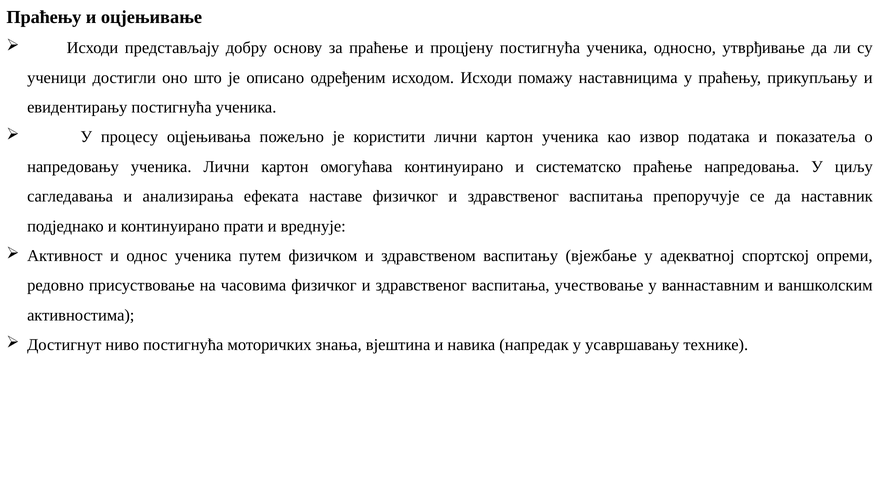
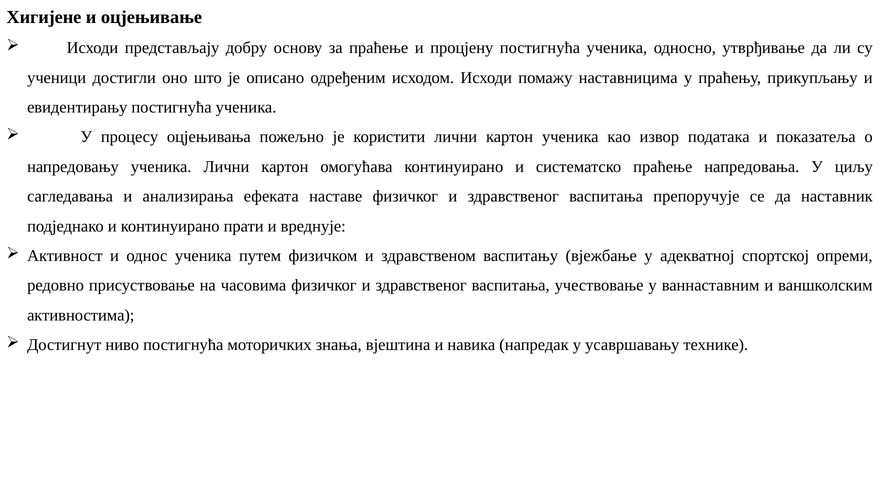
Праћењу at (44, 17): Праћењу -> Хигијене
